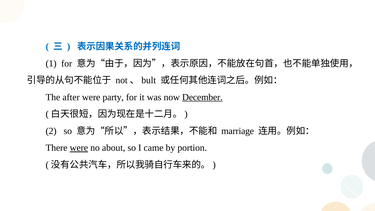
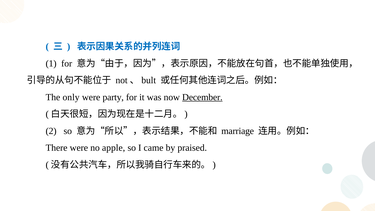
after: after -> only
were at (79, 148) underline: present -> none
about: about -> apple
portion: portion -> praised
